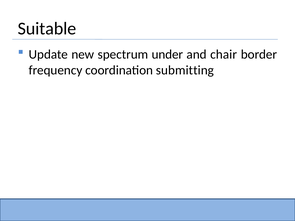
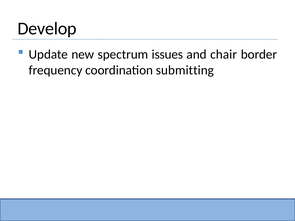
Suitable: Suitable -> Develop
under: under -> issues
